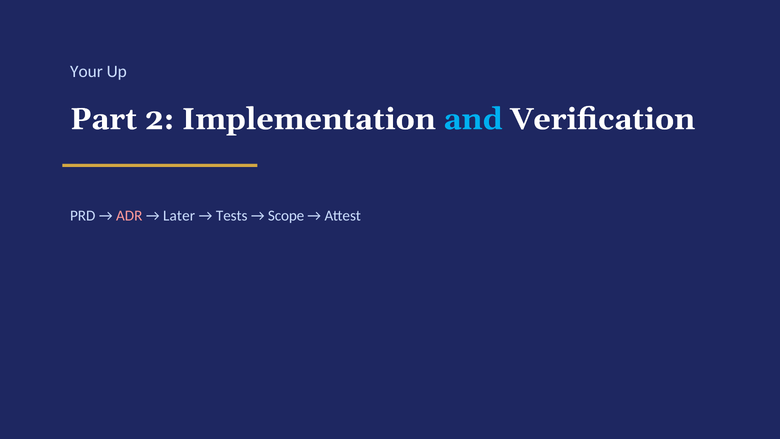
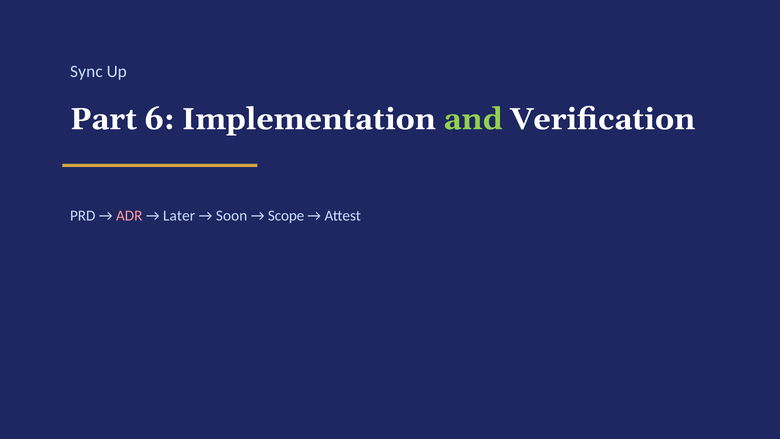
Your: Your -> Sync
2: 2 -> 6
and colour: light blue -> light green
Tests: Tests -> Soon
